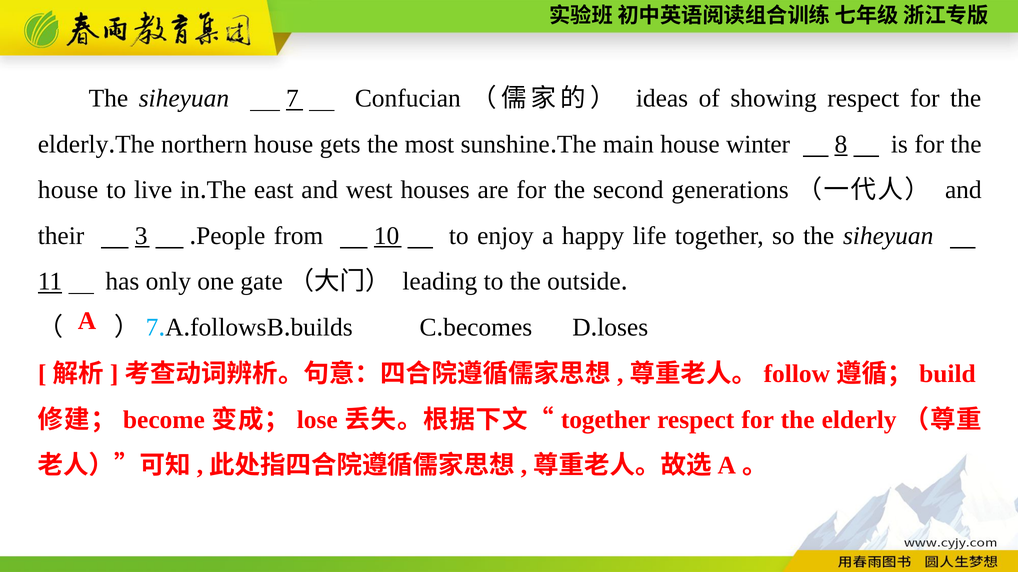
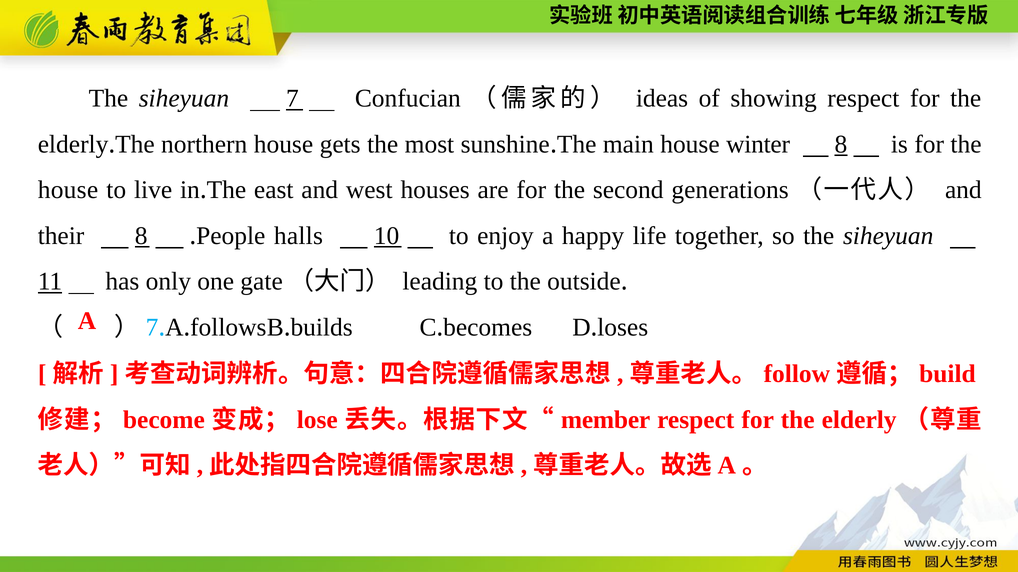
their 3: 3 -> 8
from: from -> halls
together at (606, 420): together -> member
